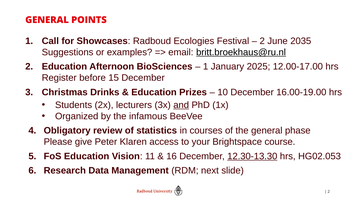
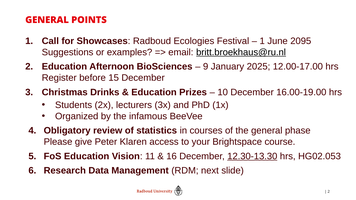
2 at (262, 41): 2 -> 1
2035: 2035 -> 2095
1 at (206, 67): 1 -> 9
and underline: present -> none
